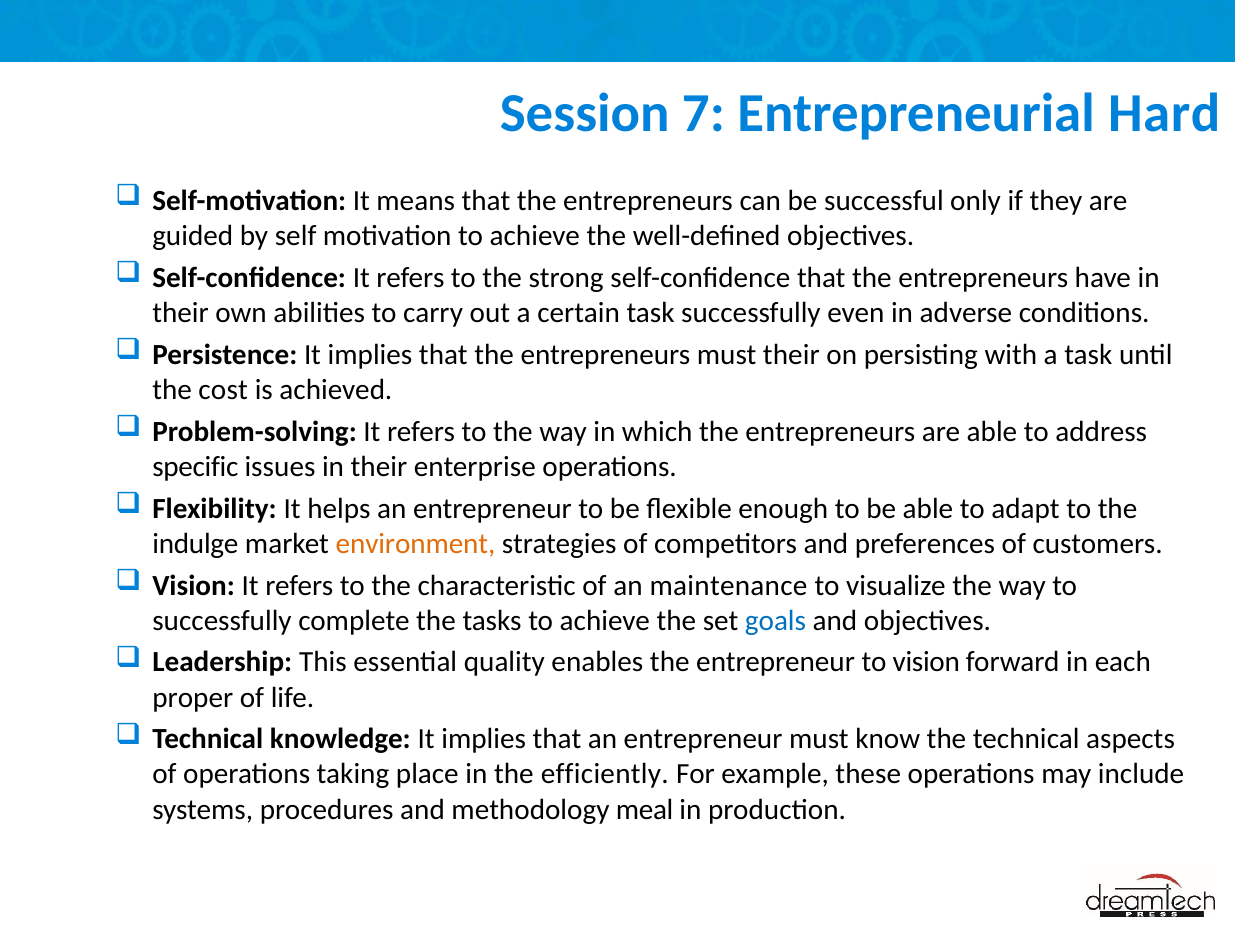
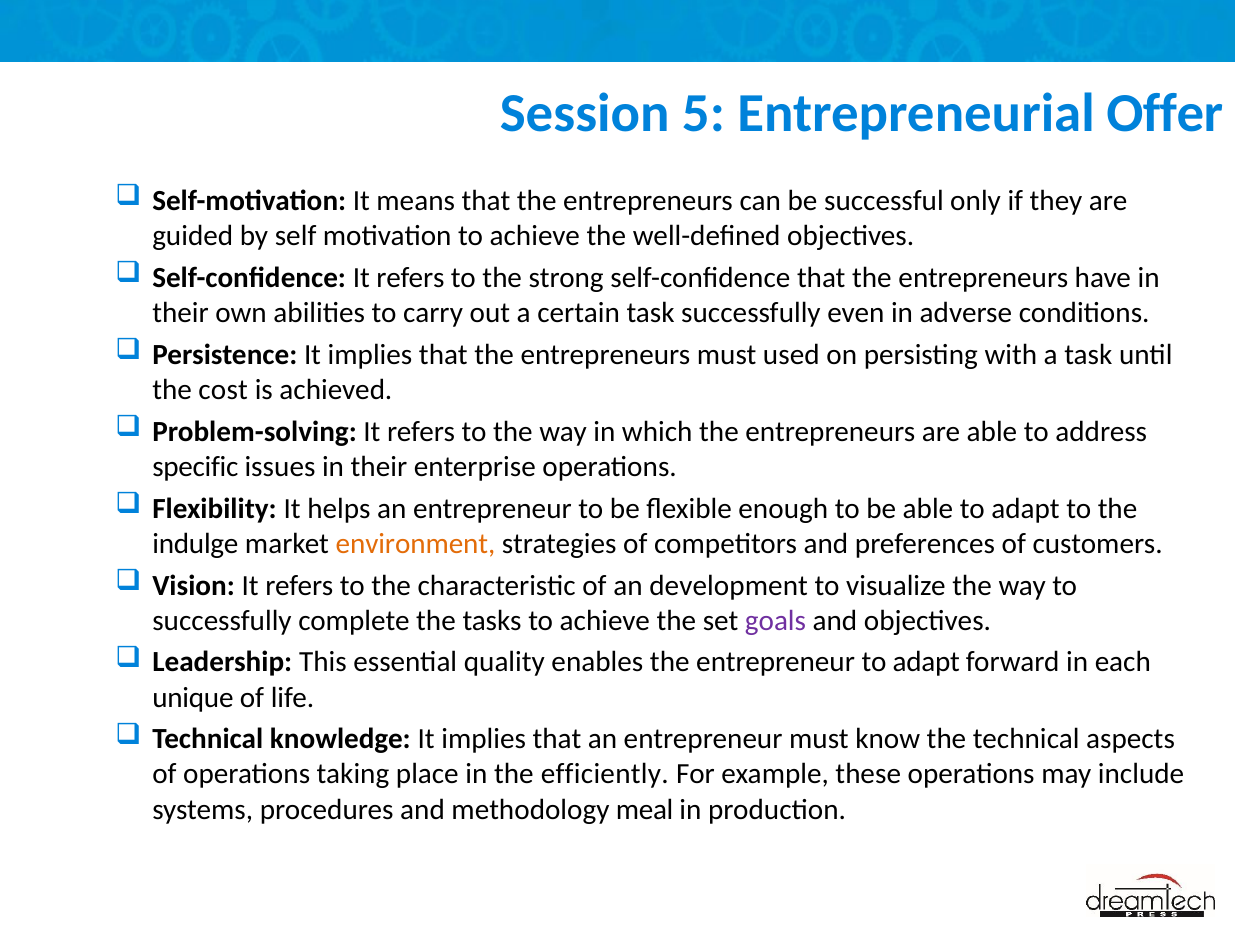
7: 7 -> 5
Hard: Hard -> Offer
must their: their -> used
maintenance: maintenance -> development
goals colour: blue -> purple
entrepreneur to vision: vision -> adapt
proper: proper -> unique
